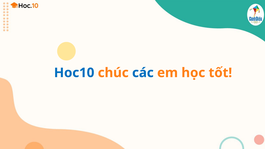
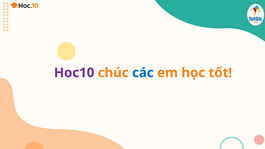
Hoc10 colour: blue -> purple
